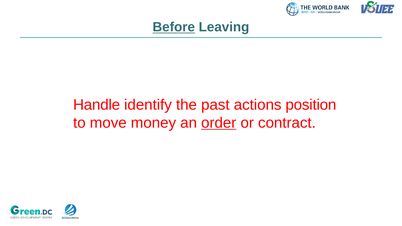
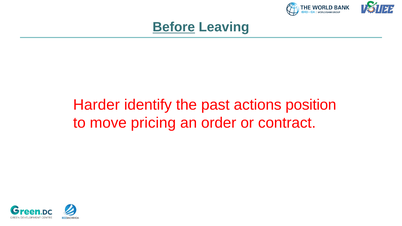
Handle: Handle -> Harder
money: money -> pricing
order underline: present -> none
